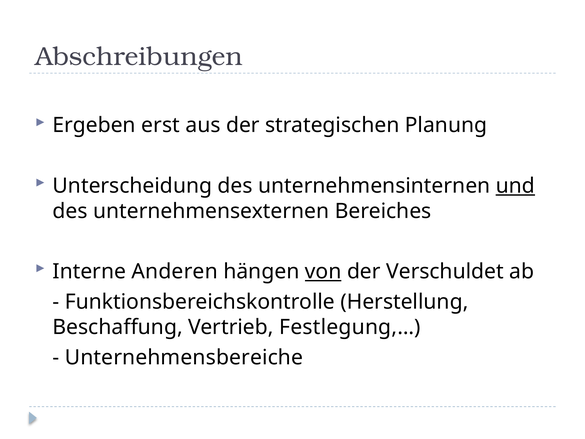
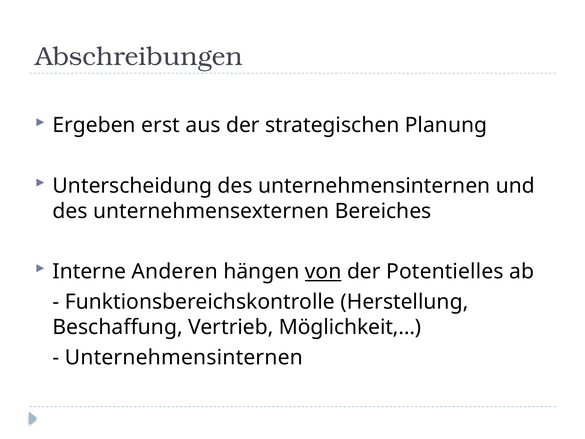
und underline: present -> none
Verschuldet: Verschuldet -> Potentielles
Festlegung,…: Festlegung,… -> Möglichkeit,…
Unternehmensbereiche at (184, 357): Unternehmensbereiche -> Unternehmensinternen
